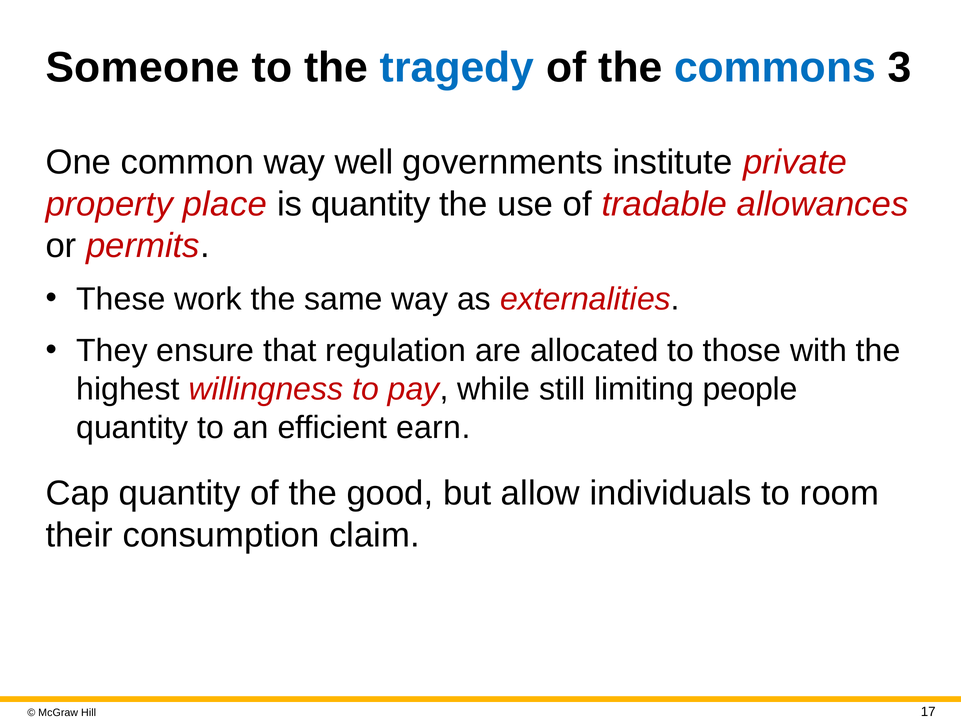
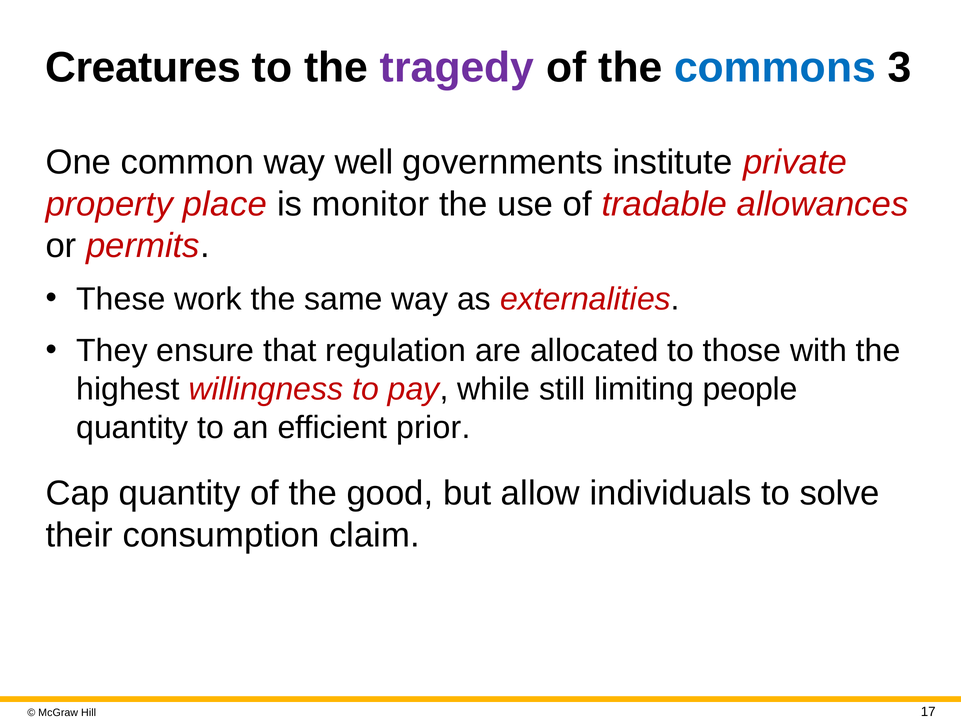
Someone: Someone -> Creatures
tragedy colour: blue -> purple
is quantity: quantity -> monitor
earn: earn -> prior
room: room -> solve
